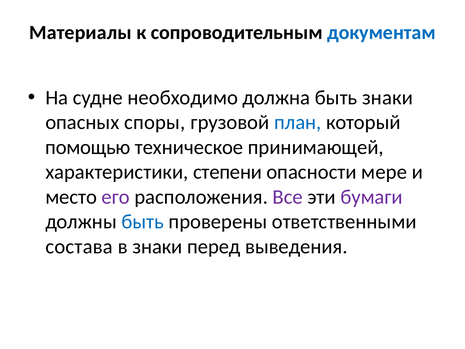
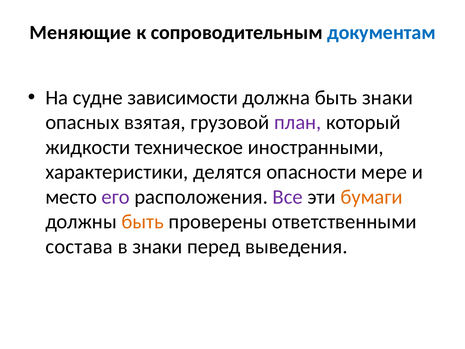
Материалы: Материалы -> Меняющие
необходимо: необходимо -> зависимости
споры: споры -> взятая
план colour: blue -> purple
помощью: помощью -> жидкости
принимающей: принимающей -> иностранными
степени: степени -> делятся
бумаги colour: purple -> orange
быть at (143, 222) colour: blue -> orange
